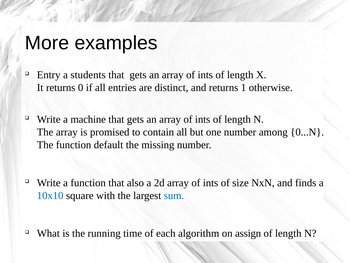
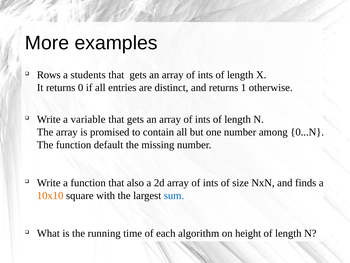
Entry: Entry -> Rows
machine: machine -> variable
10x10 colour: blue -> orange
assign: assign -> height
